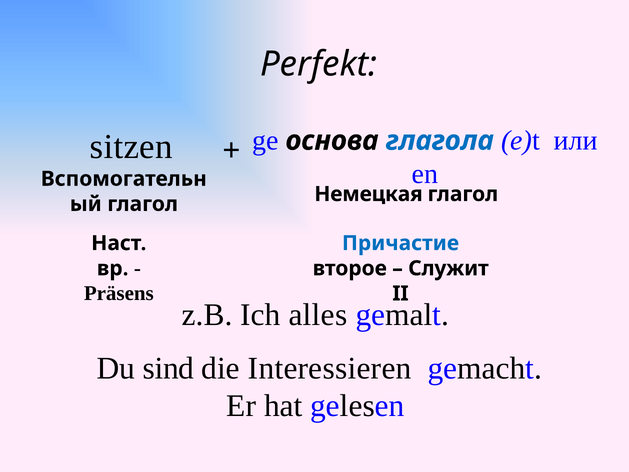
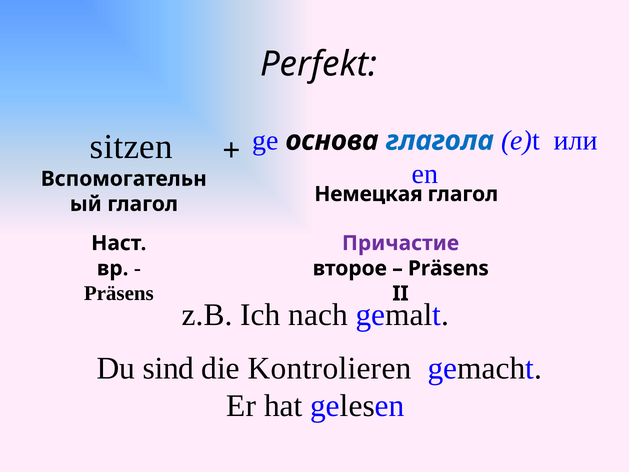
Причастие colour: blue -> purple
Служит at (448, 268): Служит -> Präsens
alles: alles -> nach
Interessieren: Interessieren -> Kontrolieren
